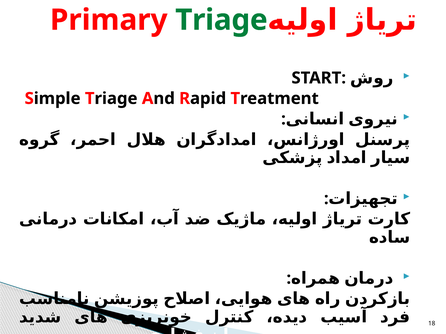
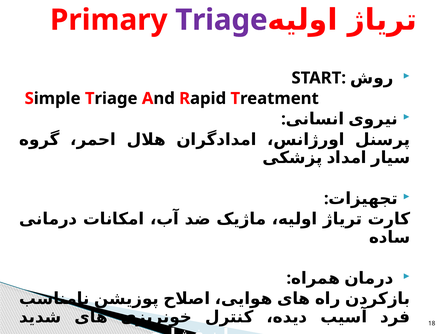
Triage at (221, 20) colour: green -> purple
